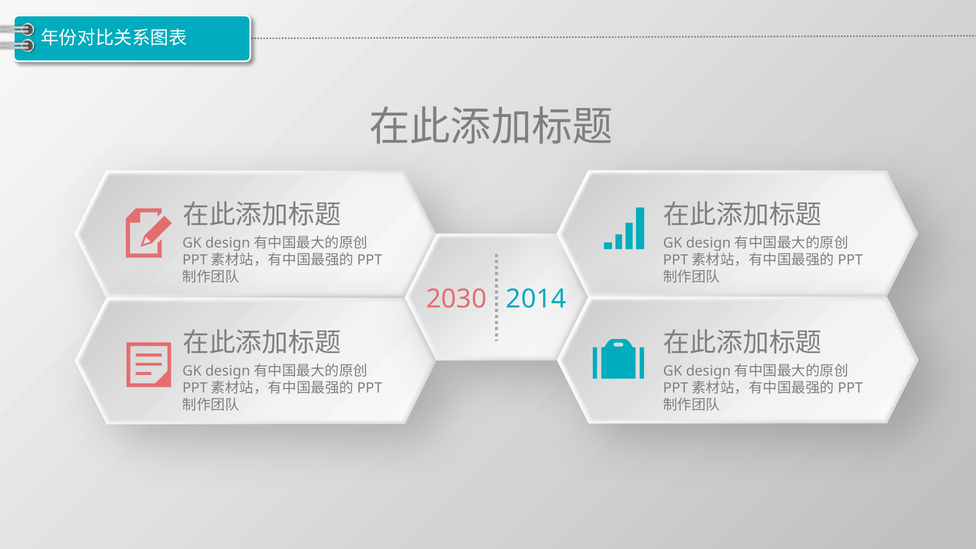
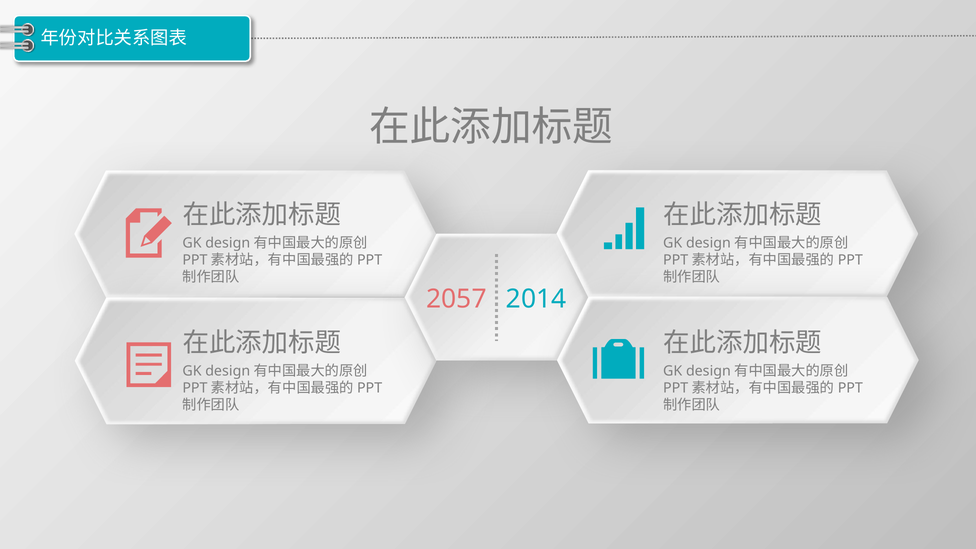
2030: 2030 -> 2057
